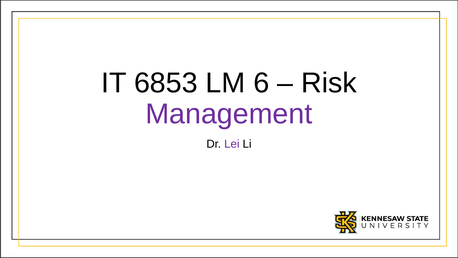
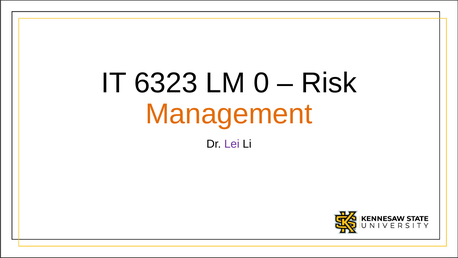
6853: 6853 -> 6323
6: 6 -> 0
Management colour: purple -> orange
